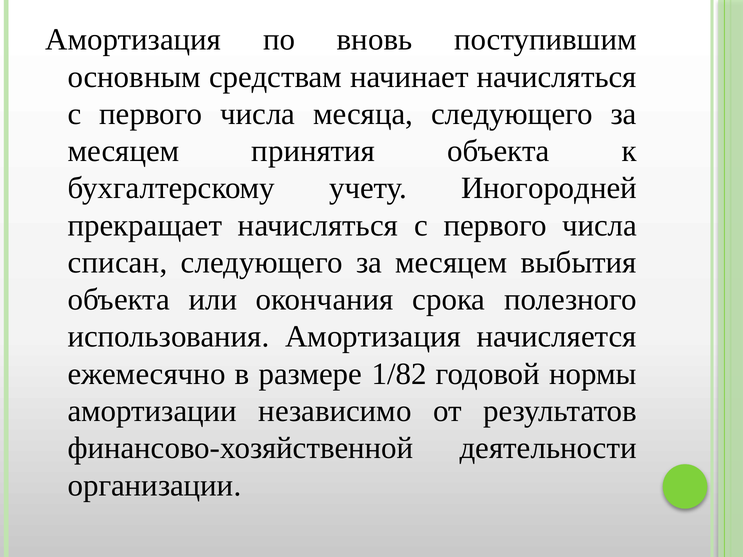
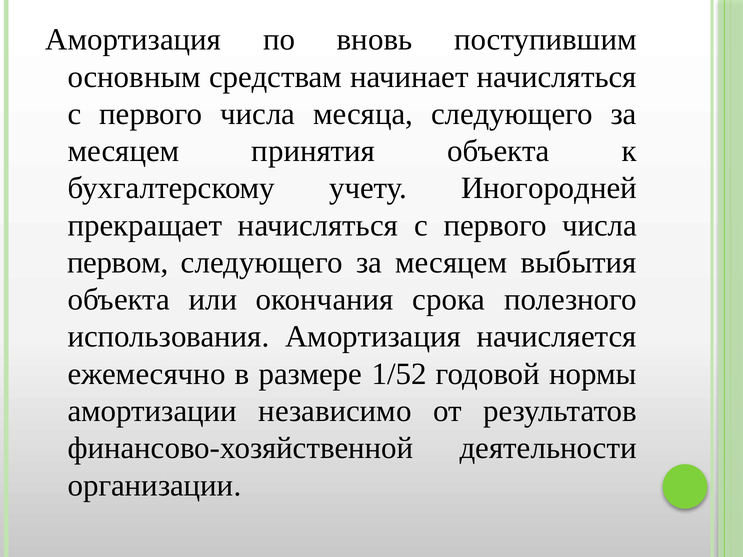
списан: списан -> первом
1/82: 1/82 -> 1/52
